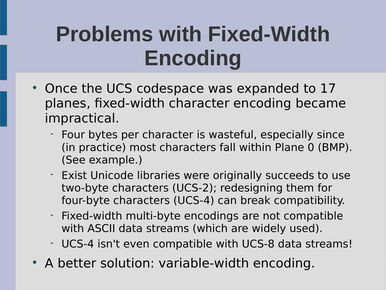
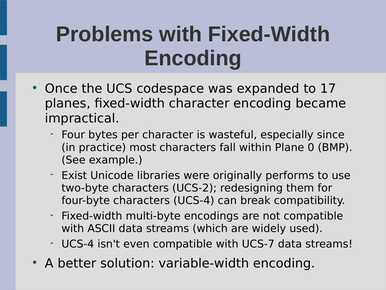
succeeds: succeeds -> performs
UCS-8: UCS-8 -> UCS-7
